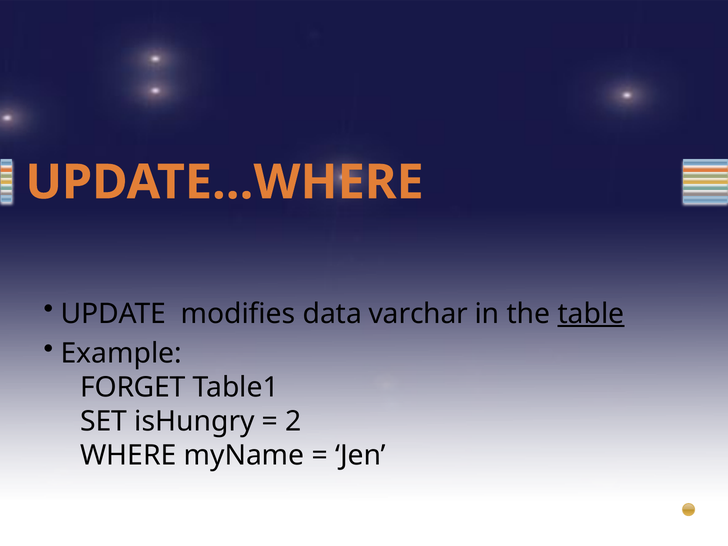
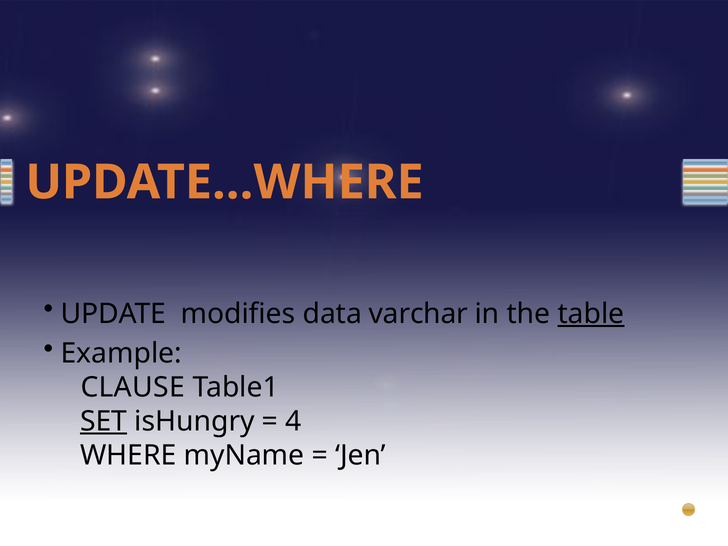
FORGET: FORGET -> CLAUSE
SET underline: none -> present
2: 2 -> 4
